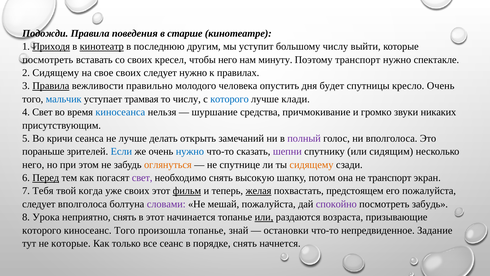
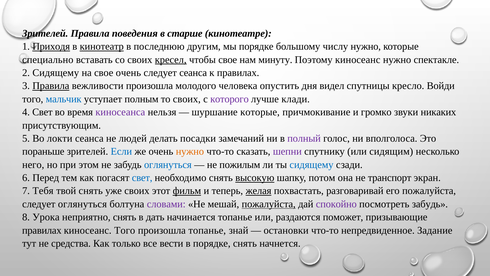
Подожди at (45, 33): Подожди -> Зрителей
мы уступит: уступит -> порядке
числу выйти: выйти -> нужно
посмотреть at (48, 60): посмотреть -> специально
кресел underline: none -> present
чтобы него: него -> свое
Поэтому транспорт: транспорт -> киносеанс
свое своих: своих -> очень
следует нужно: нужно -> сеанса
вежливости правильно: правильно -> произошла
будет: будет -> видел
кресло Очень: Очень -> Войди
трамвая: трамвая -> полным
то числу: числу -> своих
которого at (230, 99) colour: blue -> purple
киносеанса colour: blue -> purple
шуршание средства: средства -> которые
кричи: кричи -> локти
не лучше: лучше -> людей
открыть: открыть -> посадки
нужно at (190, 151) colour: blue -> orange
оглянуться at (168, 164) colour: orange -> blue
спутнице: спутнице -> пожилым
сидящему at (312, 164) colour: orange -> blue
Перед underline: present -> none
свет at (142, 178) colour: purple -> blue
высокую underline: none -> present
твой когда: когда -> снять
предстоящем: предстоящем -> разговаривай
следует вполголоса: вполголоса -> оглянуться
пожалуйста at (269, 204) underline: none -> present
в этот: этот -> дать
или at (264, 217) underline: present -> none
возраста: возраста -> поможет
которого at (42, 230): которого -> правилах
не которые: которые -> средства
сеанс: сеанс -> вести
